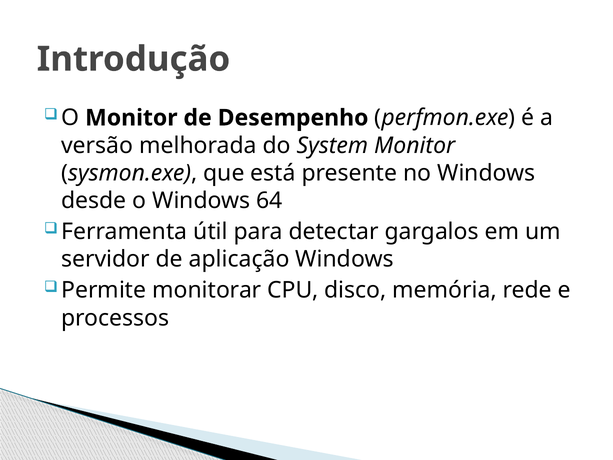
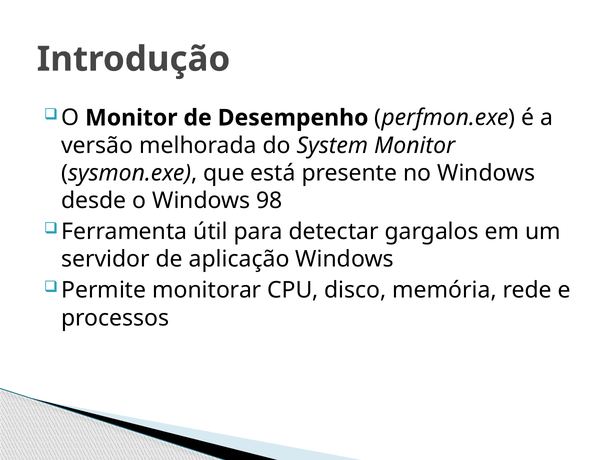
64: 64 -> 98
